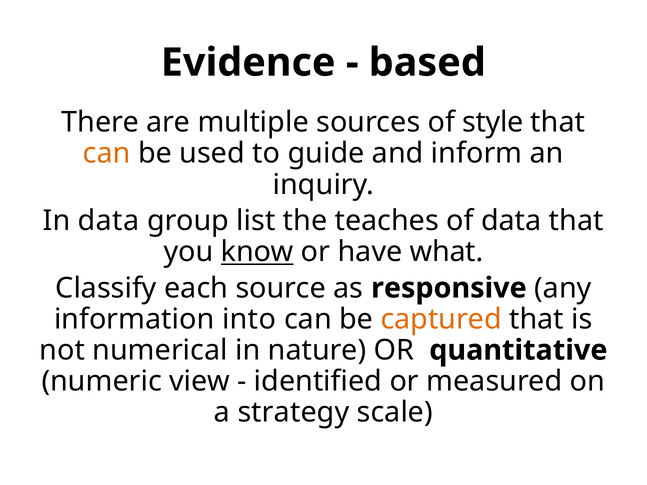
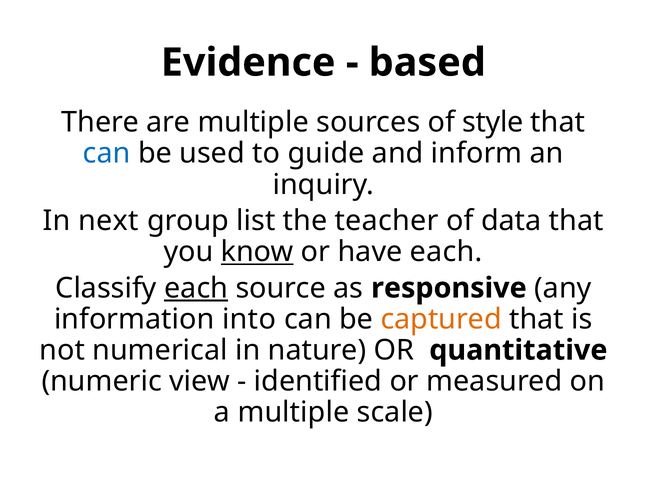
can at (107, 154) colour: orange -> blue
In data: data -> next
teaches: teaches -> teacher
have what: what -> each
each at (196, 288) underline: none -> present
a strategy: strategy -> multiple
